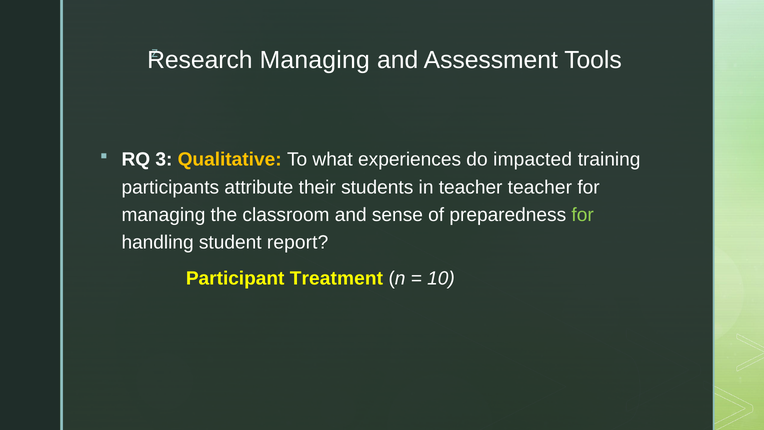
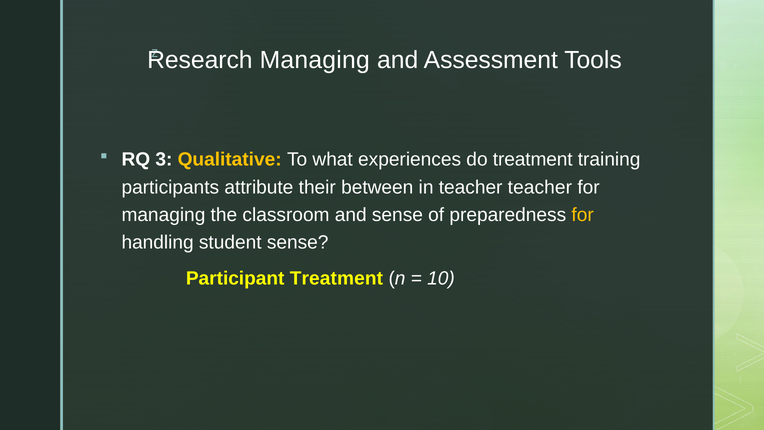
do impacted: impacted -> treatment
students: students -> between
for at (583, 215) colour: light green -> yellow
student report: report -> sense
